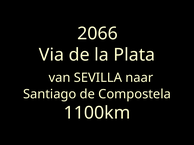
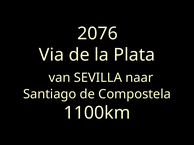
2066: 2066 -> 2076
